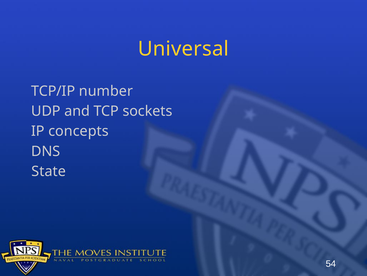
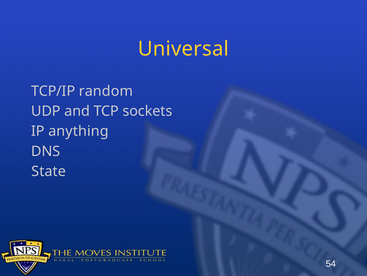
number: number -> random
concepts: concepts -> anything
